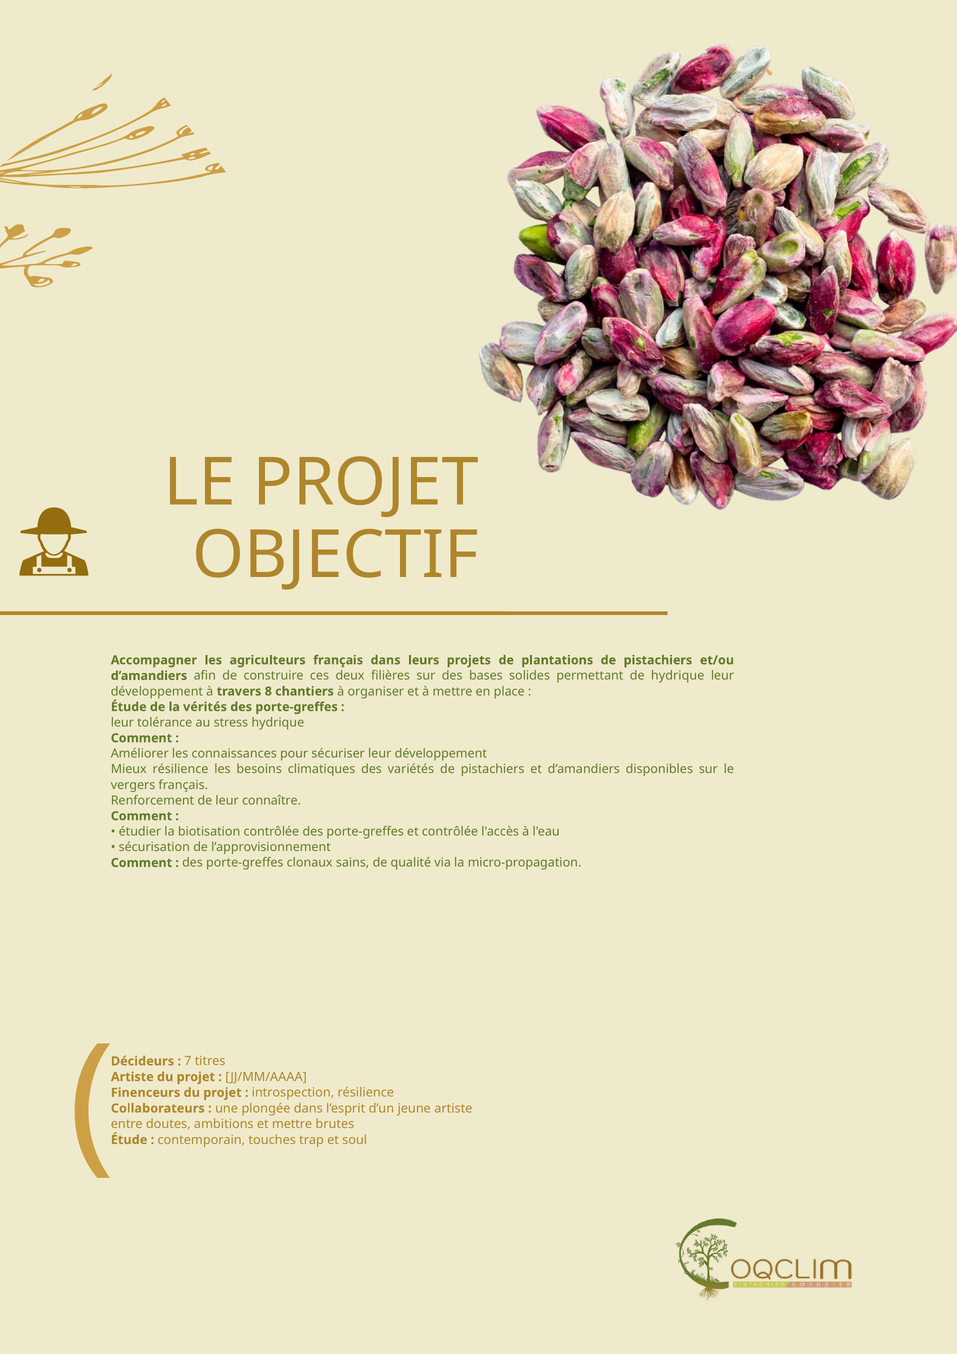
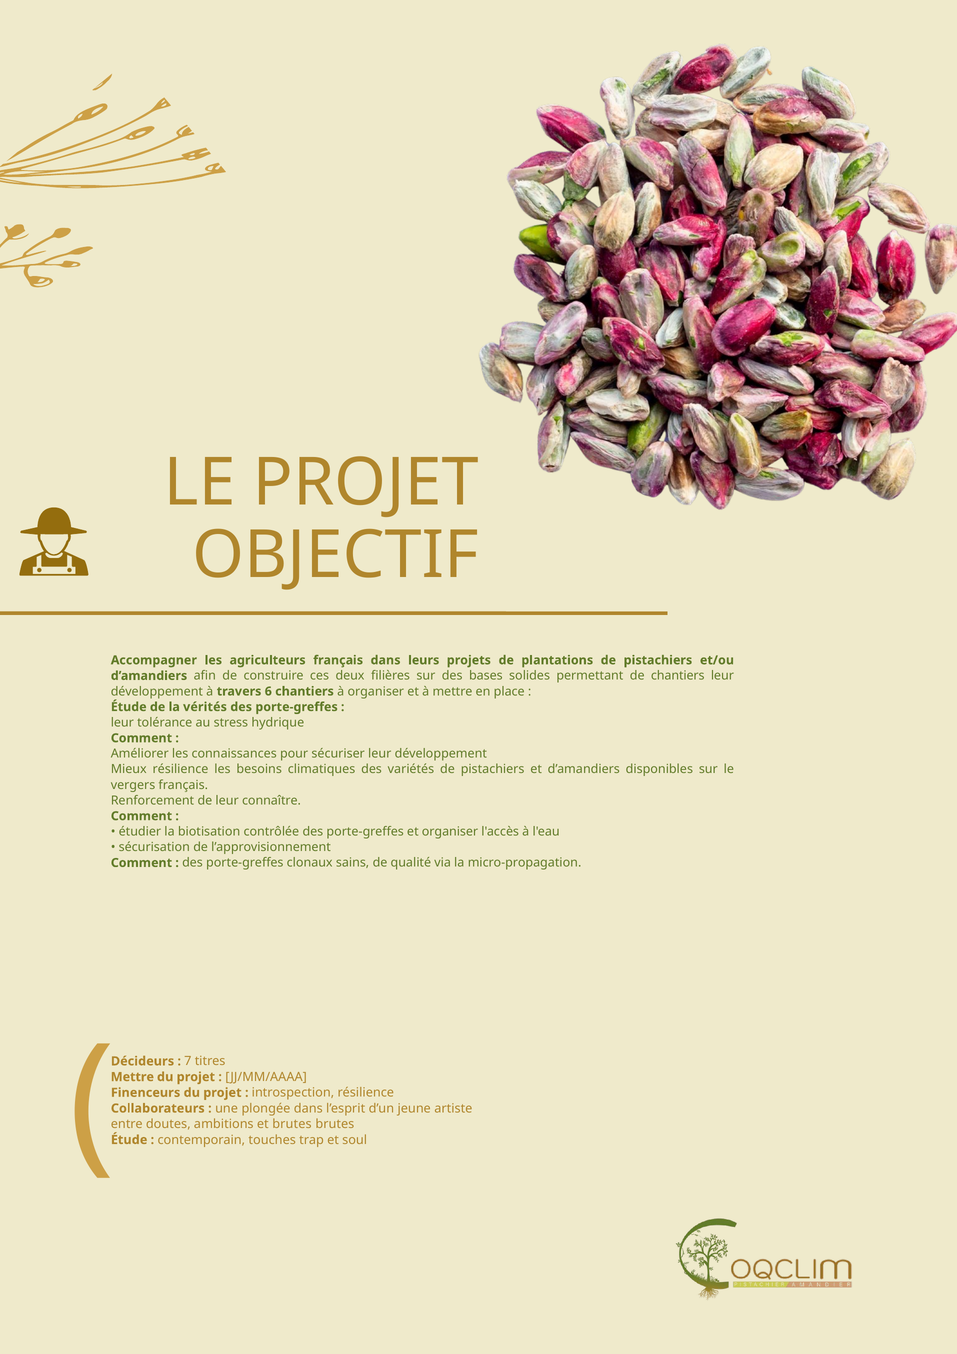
de hydrique: hydrique -> chantiers
8: 8 -> 6
et contrôlée: contrôlée -> organiser
Artiste at (132, 1077): Artiste -> Mettre
et mettre: mettre -> brutes
